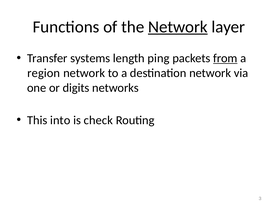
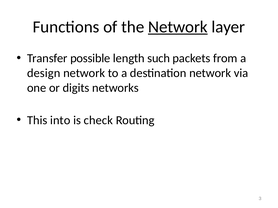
systems: systems -> possible
ping: ping -> such
from underline: present -> none
region: region -> design
